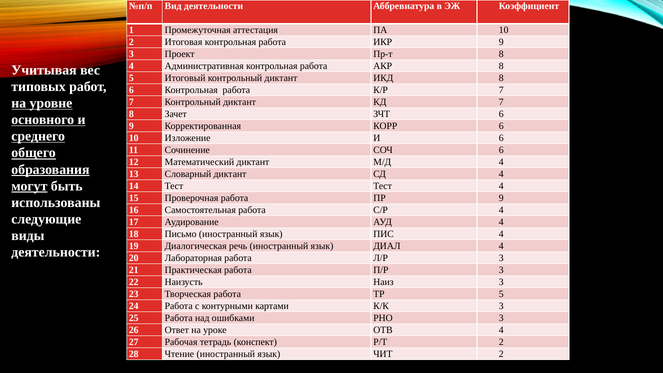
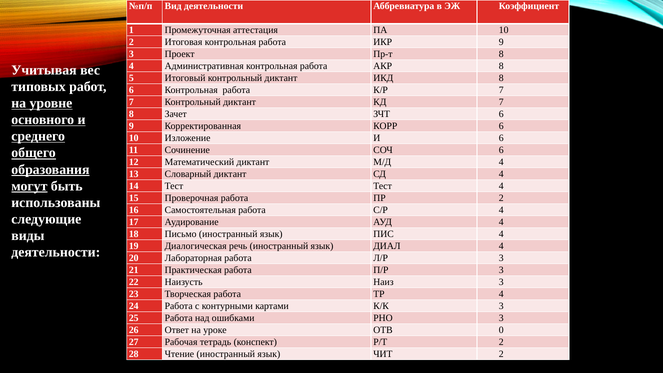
ПР 9: 9 -> 2
ТР 5: 5 -> 4
ОТВ 4: 4 -> 0
